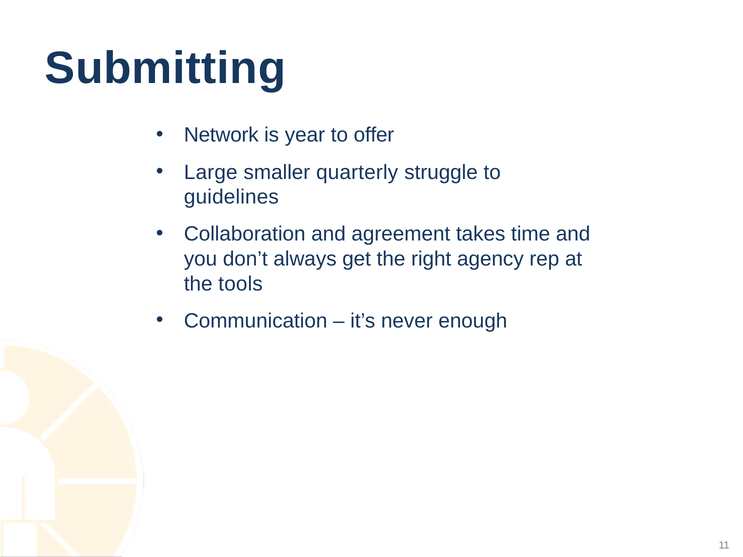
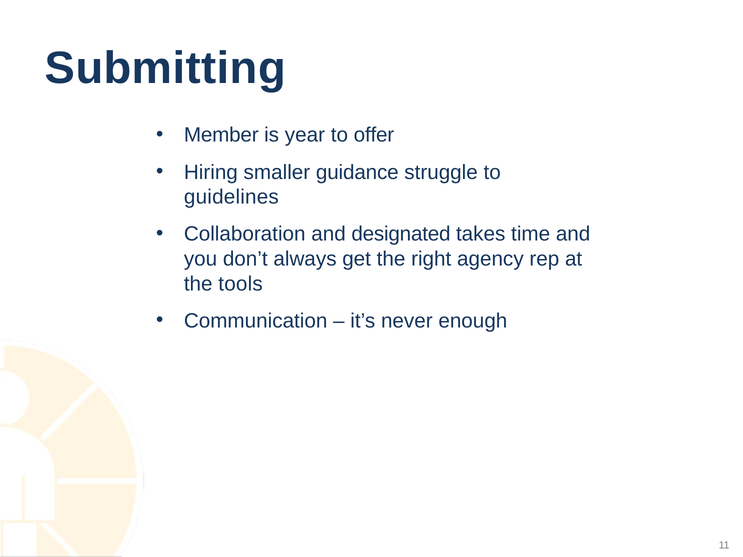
Network: Network -> Member
Large: Large -> Hiring
quarterly: quarterly -> guidance
agreement: agreement -> designated
